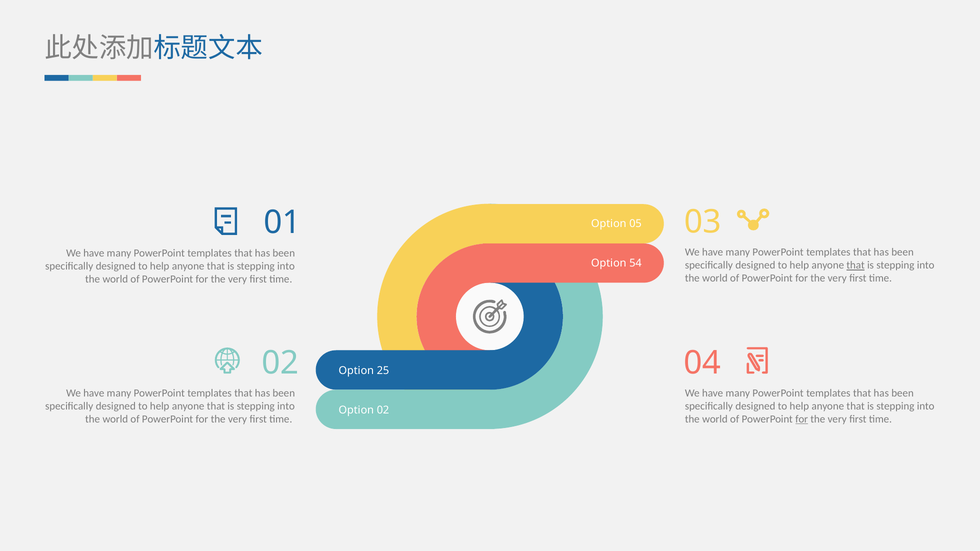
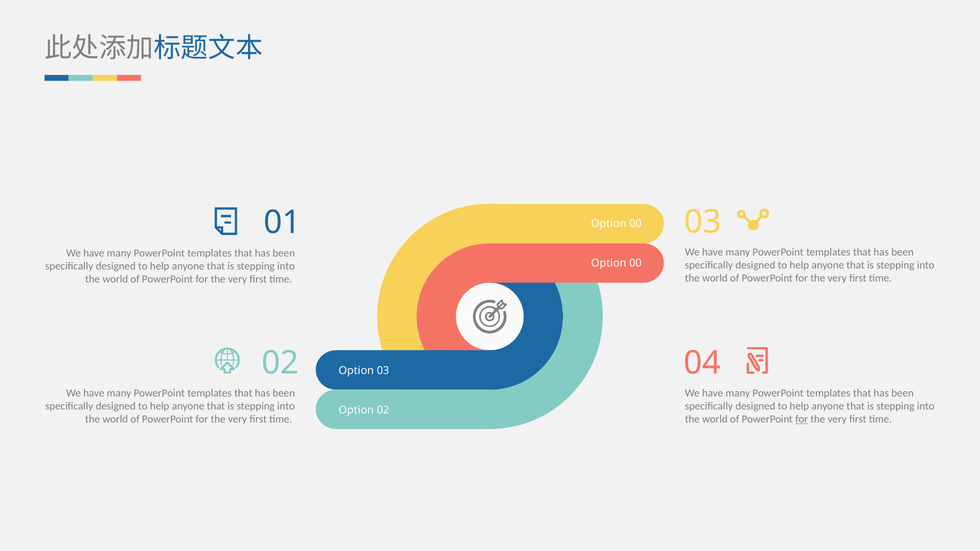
05 at (635, 224): 05 -> 00
54 at (635, 263): 54 -> 00
that at (856, 265) underline: present -> none
Option 25: 25 -> 03
